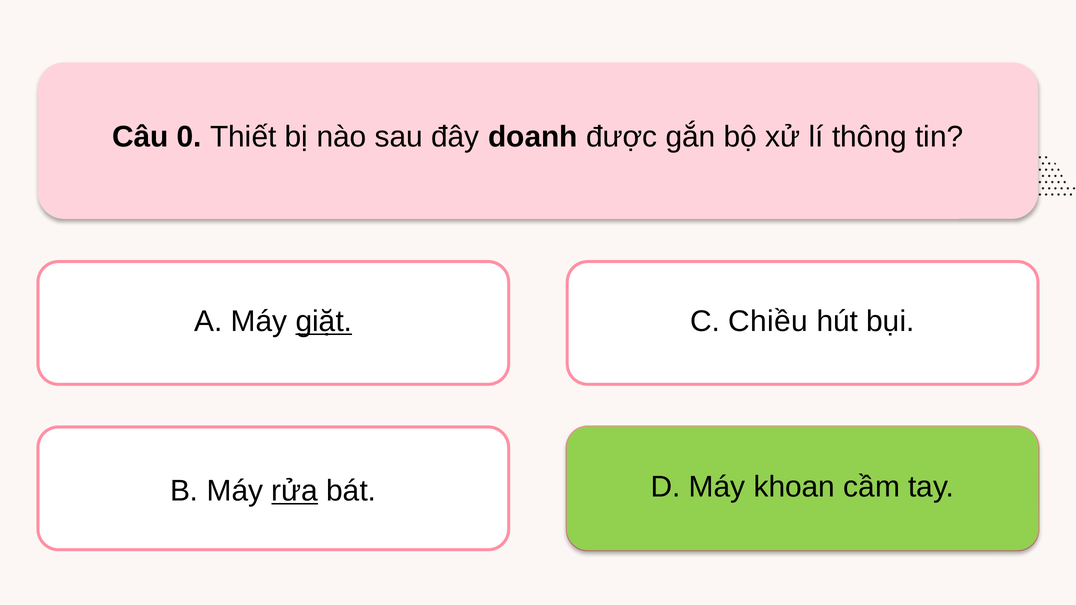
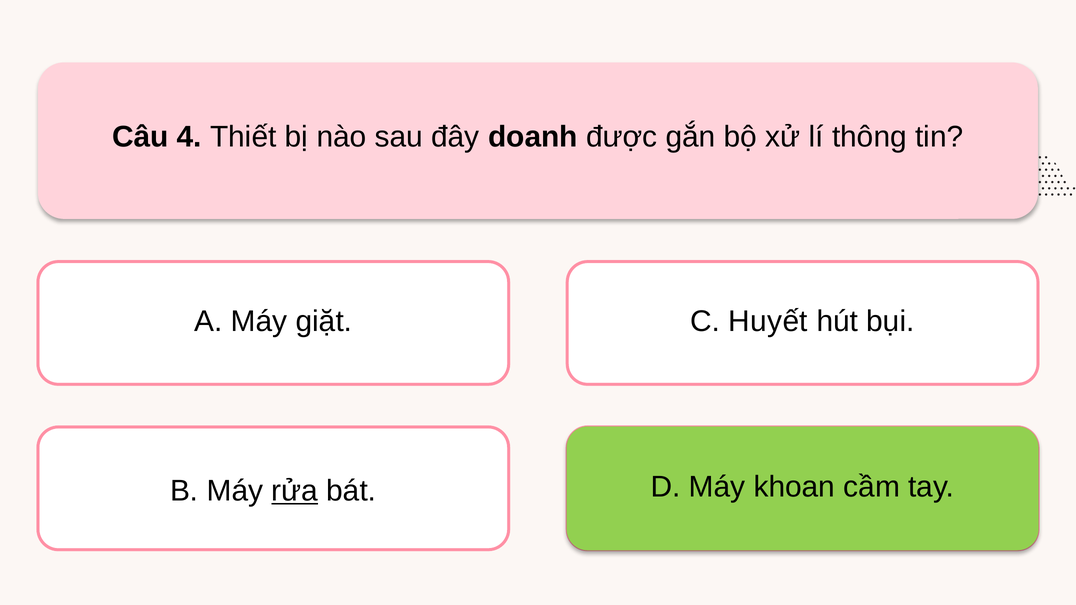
0: 0 -> 4
giặt underline: present -> none
Chiều: Chiều -> Huyết
